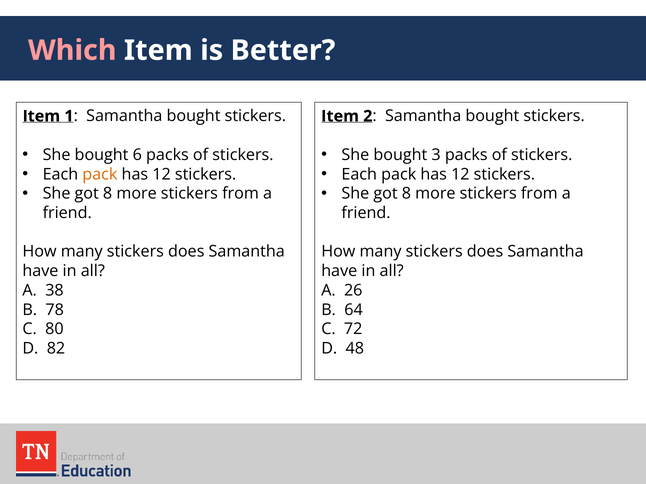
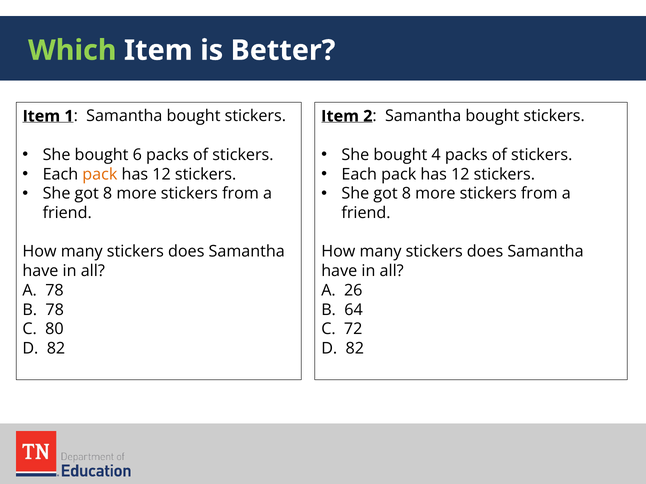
Which colour: pink -> light green
3: 3 -> 4
A 38: 38 -> 78
48 at (355, 349): 48 -> 82
